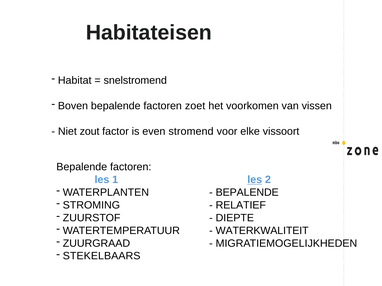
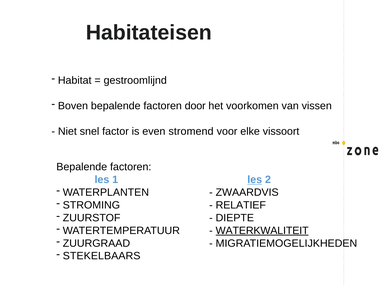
snelstromend: snelstromend -> gestroomlijnd
zoet: zoet -> door
zout: zout -> snel
BEPALENDE at (247, 193): BEPALENDE -> ZWAARDVIS
WATERKWALITEIT underline: none -> present
